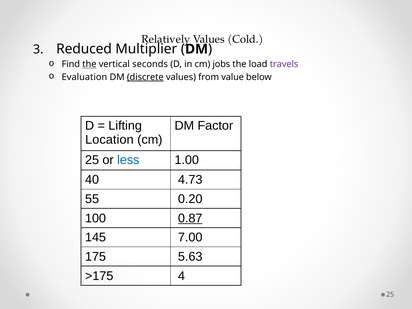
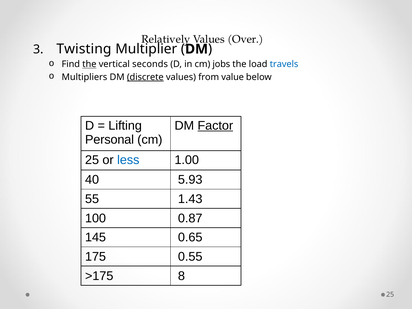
Cold: Cold -> Over
Reduced: Reduced -> Twisting
travels colour: purple -> blue
Evaluation: Evaluation -> Multipliers
Factor underline: none -> present
Location: Location -> Personal
4.73: 4.73 -> 5.93
0.20: 0.20 -> 1.43
0.87 underline: present -> none
7.00: 7.00 -> 0.65
5.63: 5.63 -> 0.55
4: 4 -> 8
